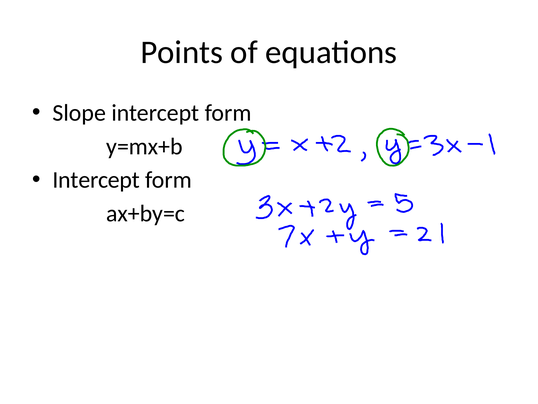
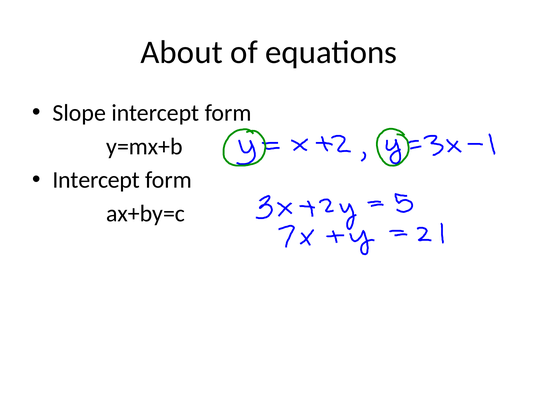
Points: Points -> About
